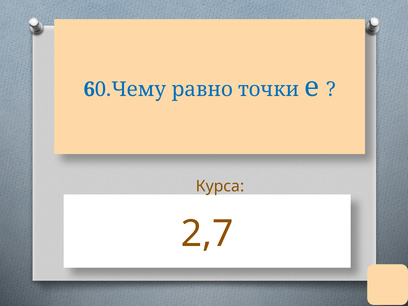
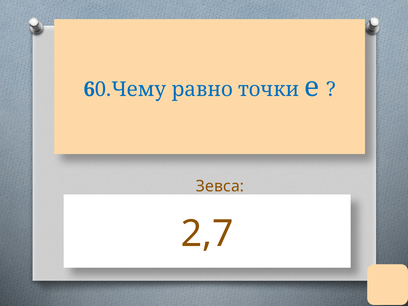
Курса: Курса -> Зевса
